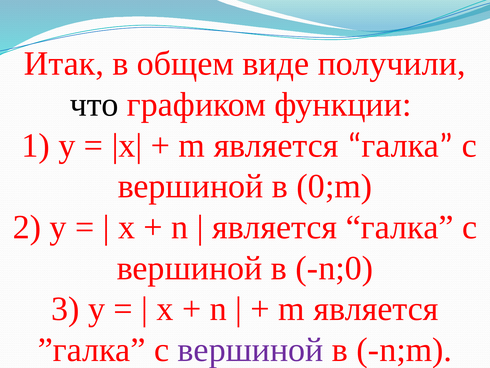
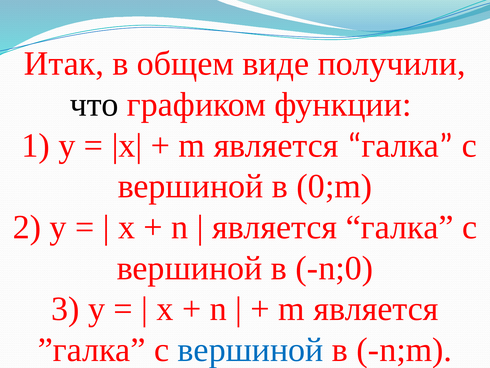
вершиной at (251, 349) colour: purple -> blue
